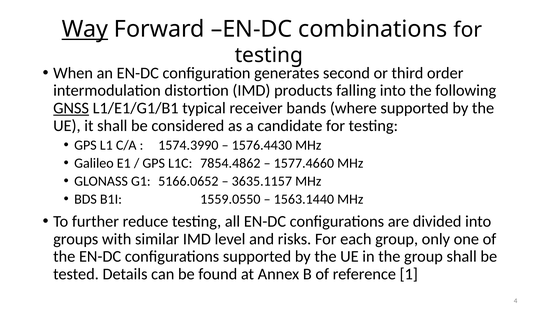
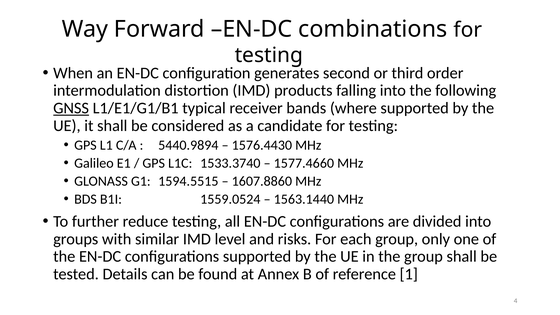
Way underline: present -> none
1574.3990: 1574.3990 -> 5440.9894
7854.4862: 7854.4862 -> 1533.3740
5166.0652: 5166.0652 -> 1594.5515
3635.1157: 3635.1157 -> 1607.8860
1559.0550: 1559.0550 -> 1559.0524
